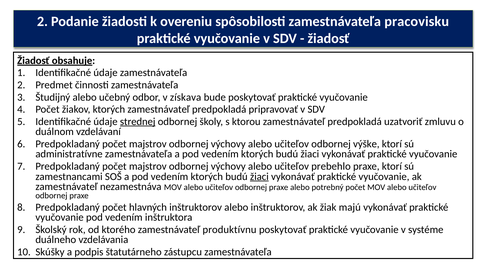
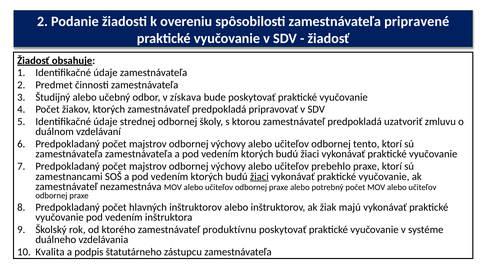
pracovisku: pracovisku -> pripravené
strednej underline: present -> none
výške: výške -> tento
administratívne at (69, 154): administratívne -> zamestnávateľa
Skúšky: Skúšky -> Kvalita
